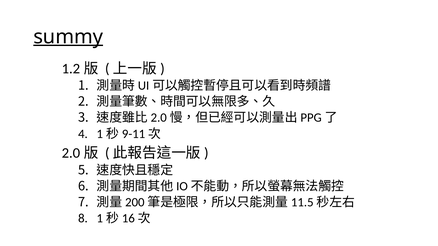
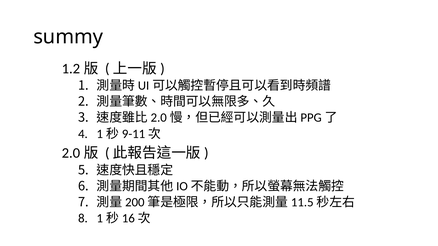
summy underline: present -> none
